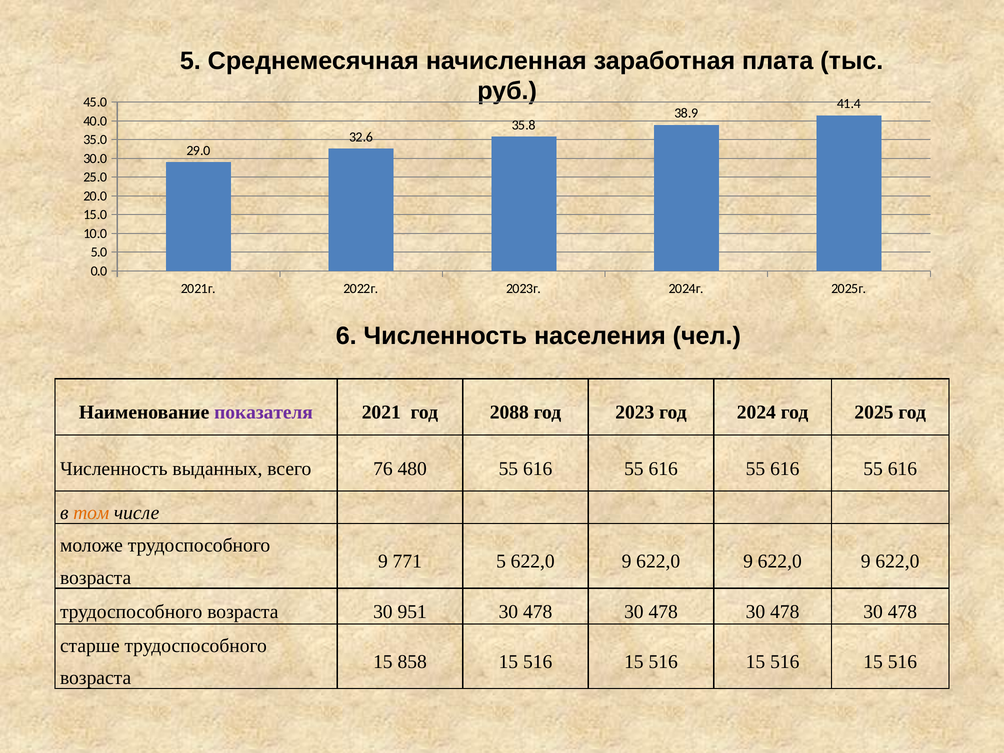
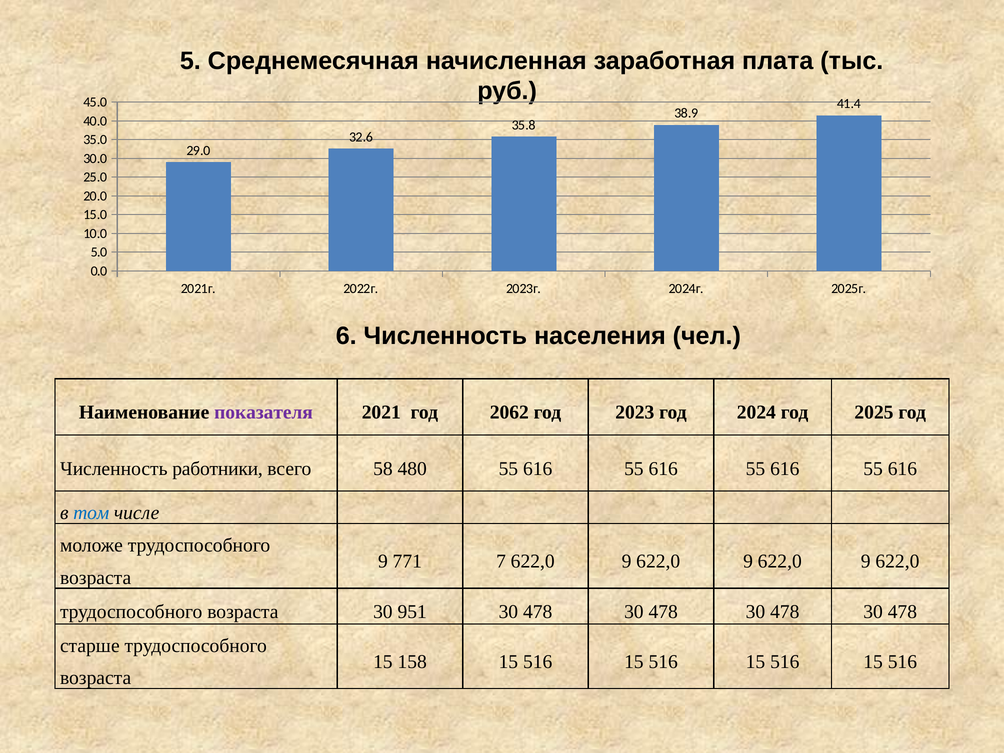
2088: 2088 -> 2062
выданных: выданных -> работники
76: 76 -> 58
том colour: orange -> blue
771 5: 5 -> 7
858: 858 -> 158
